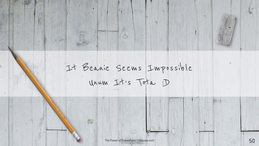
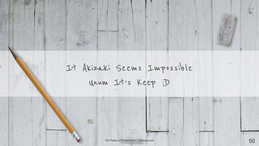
Beanie: Beanie -> Akizaki
Tota: Tota -> Keep
